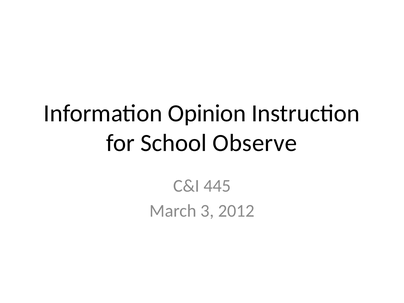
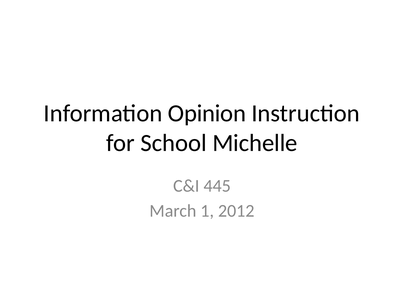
Observe: Observe -> Michelle
3: 3 -> 1
